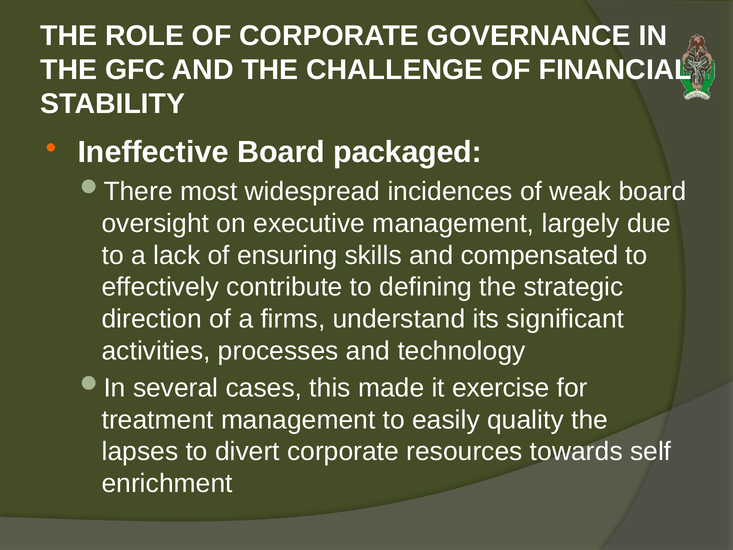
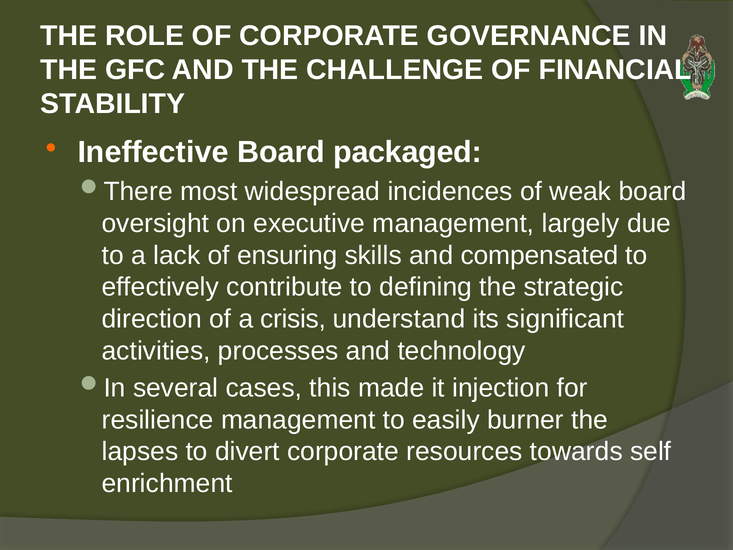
firms: firms -> crisis
exercise: exercise -> injection
treatment: treatment -> resilience
quality: quality -> burner
